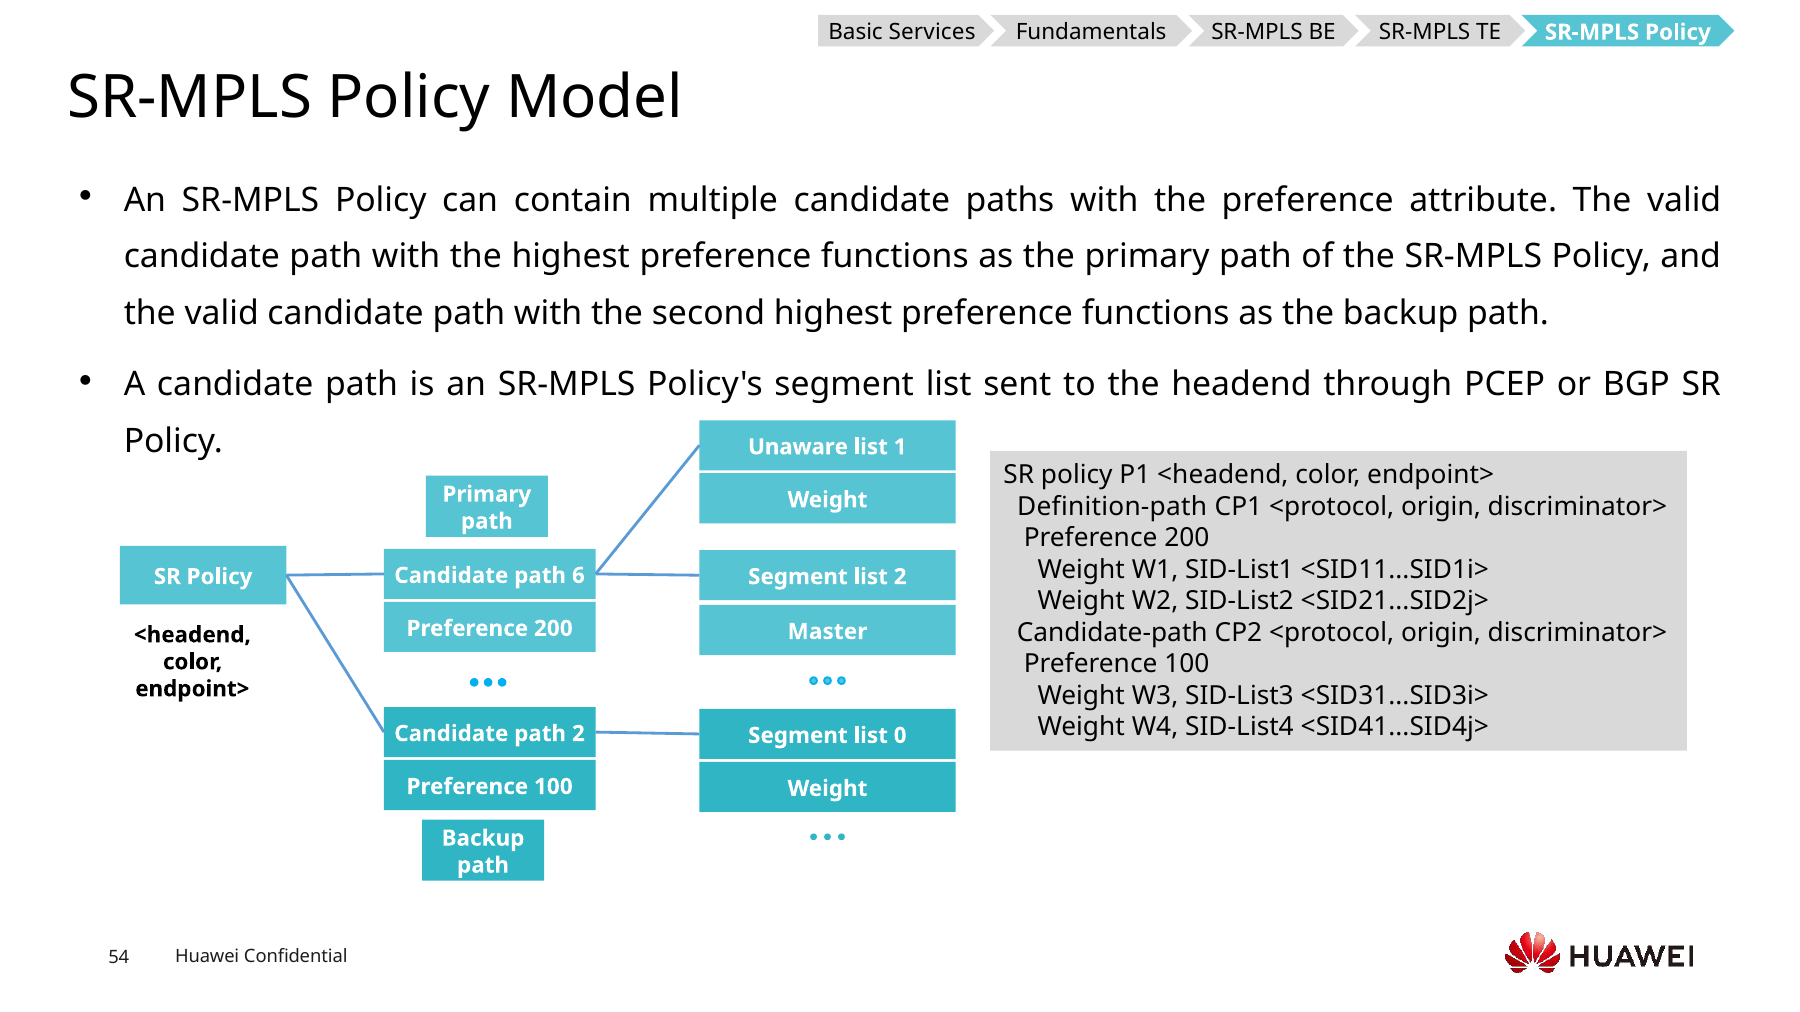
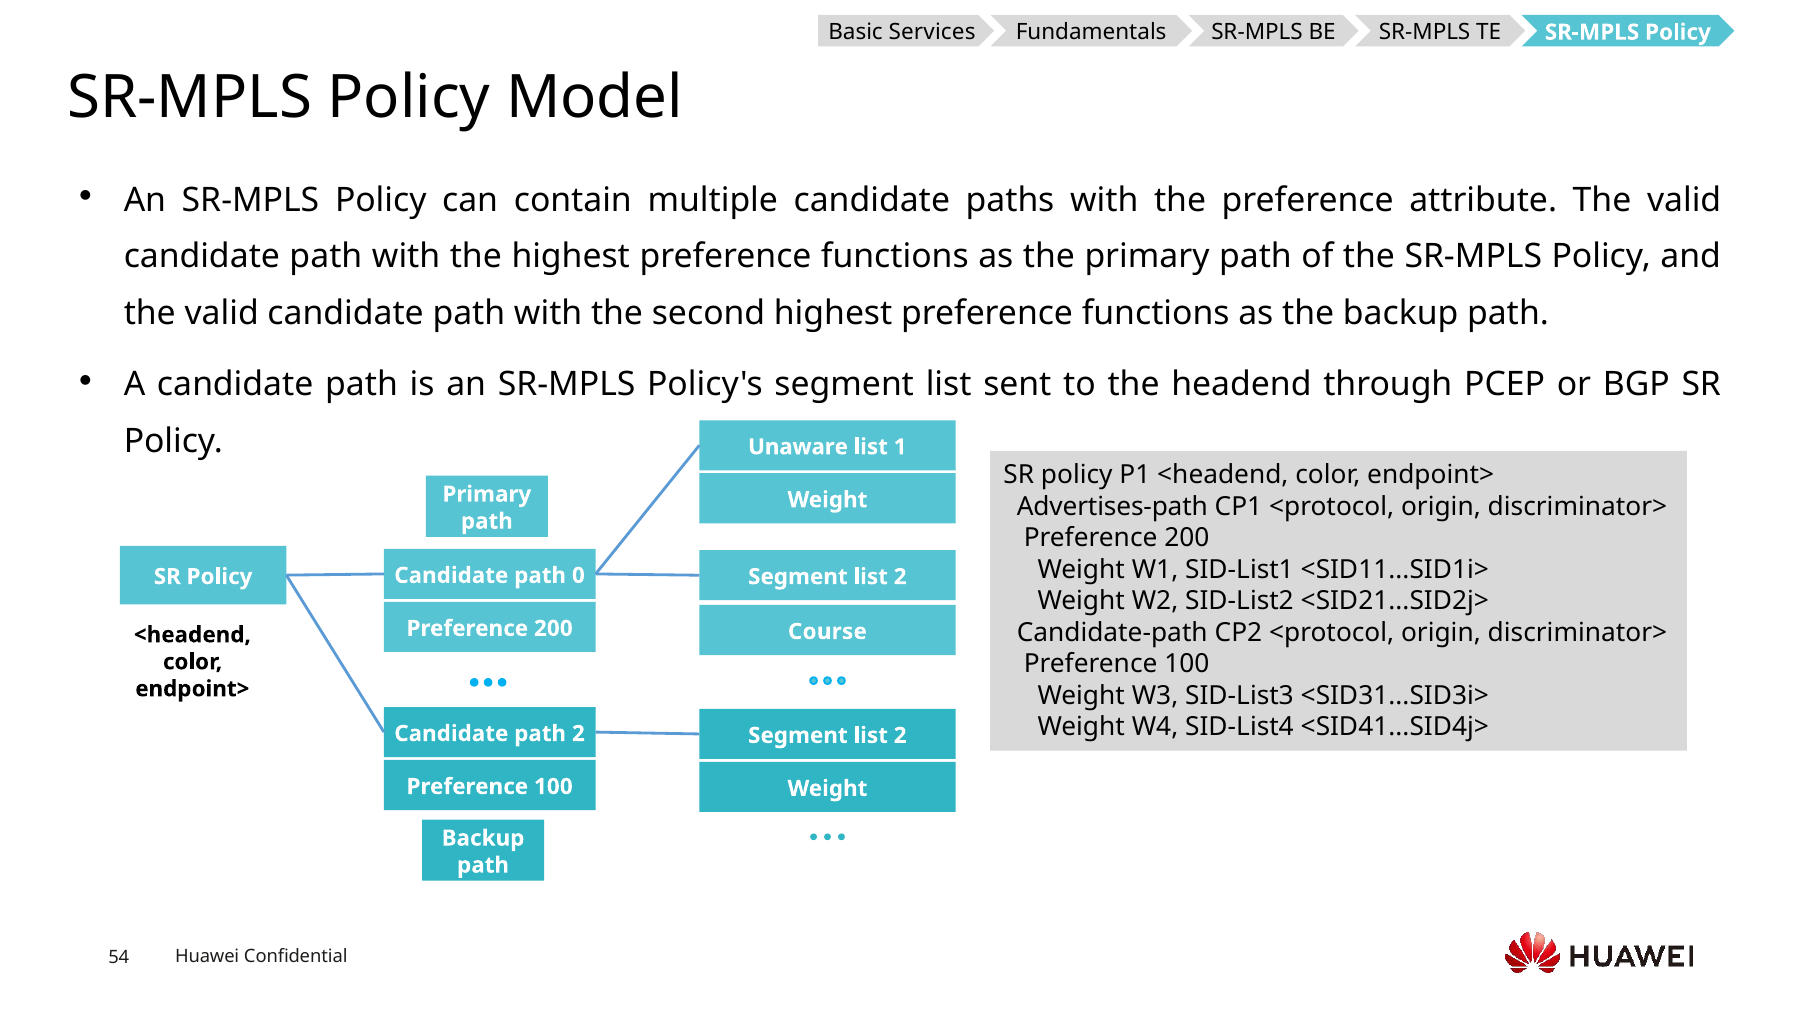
Definition-path: Definition-path -> Advertises-path
6: 6 -> 0
Master: Master -> Course
0 at (900, 736): 0 -> 2
